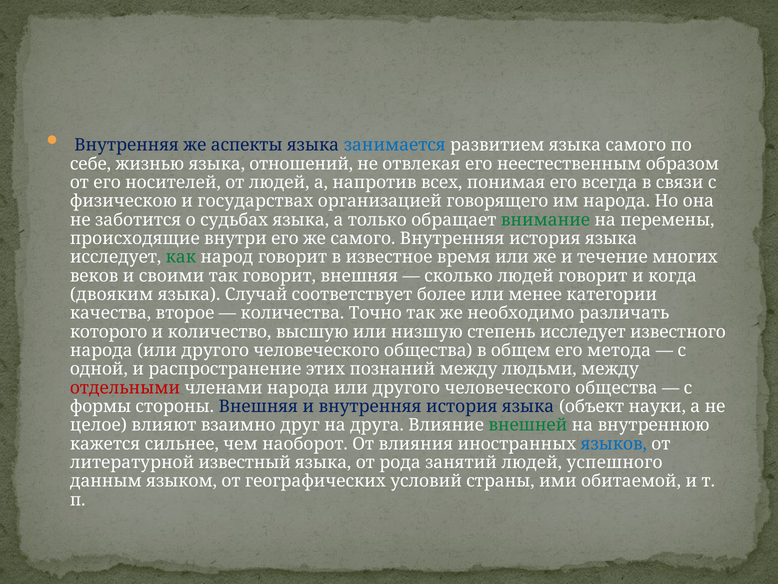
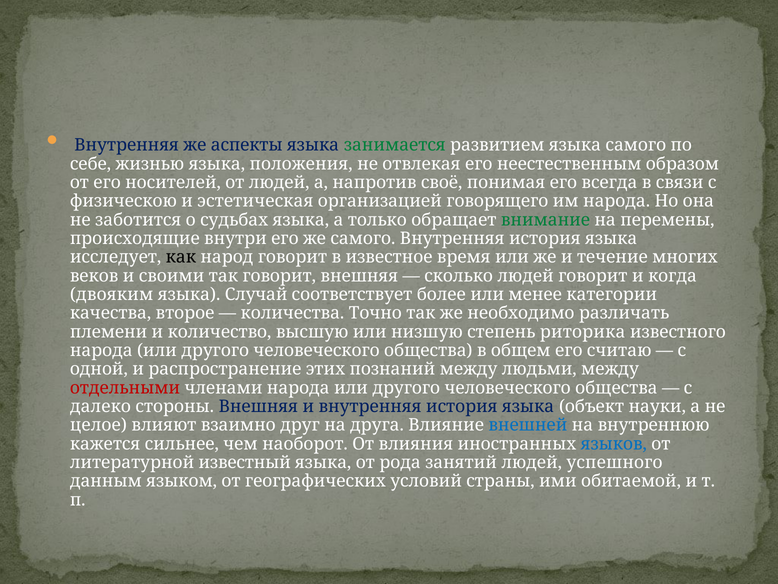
занимается colour: blue -> green
отношений: отношений -> положения
всех: всех -> своё
государствах: государствах -> эстетическая
как colour: green -> black
которого: которого -> племени
степень исследует: исследует -> риторика
метода: метода -> считаю
формы: формы -> далеко
внешней colour: green -> blue
